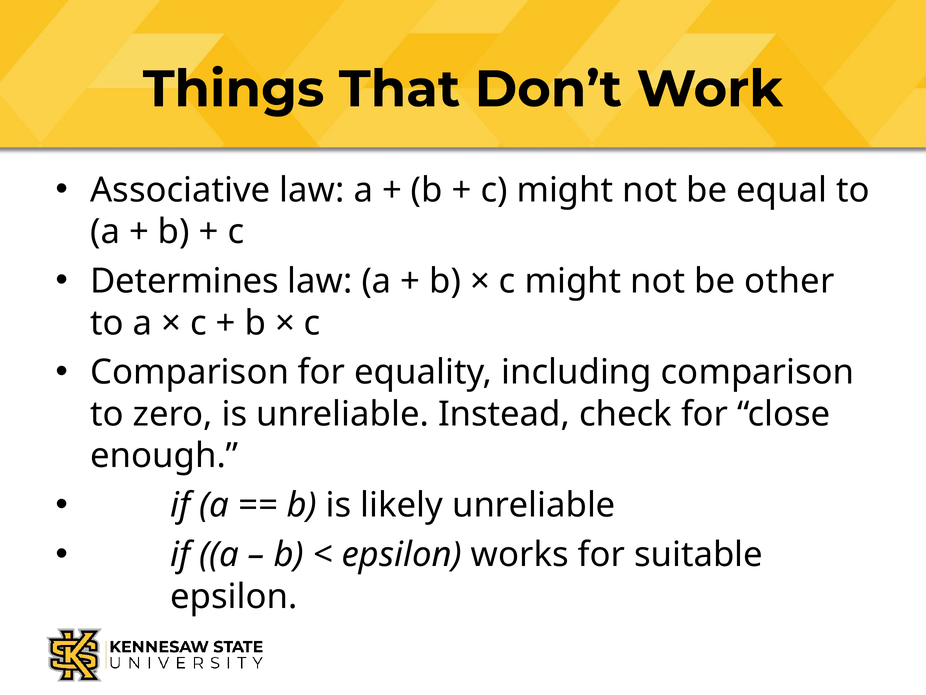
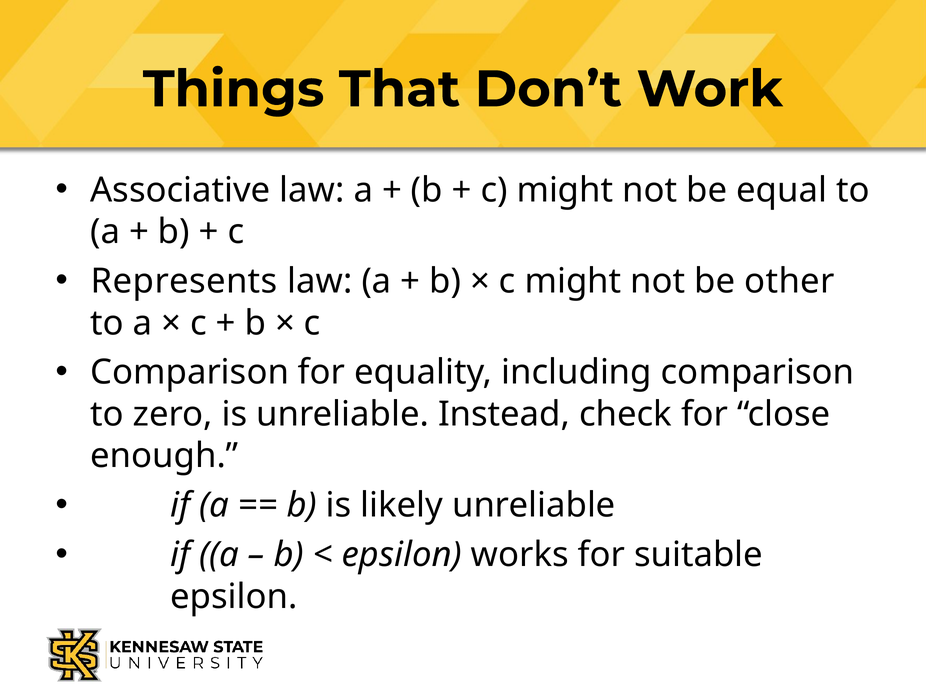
Determines: Determines -> Represents
